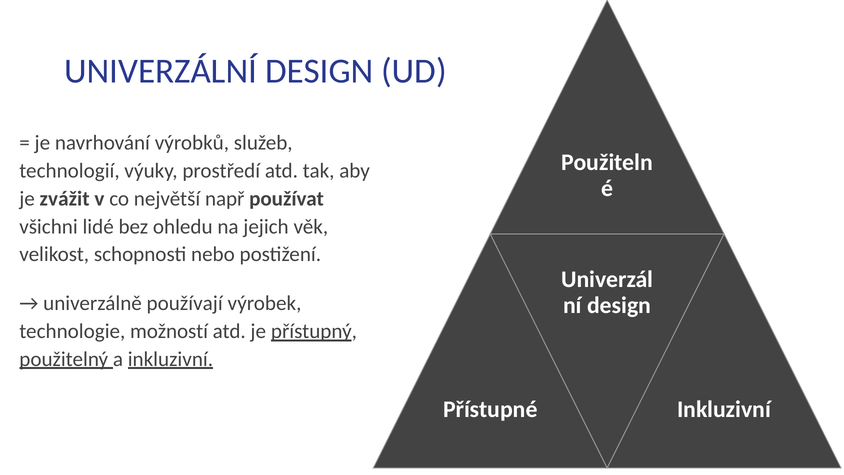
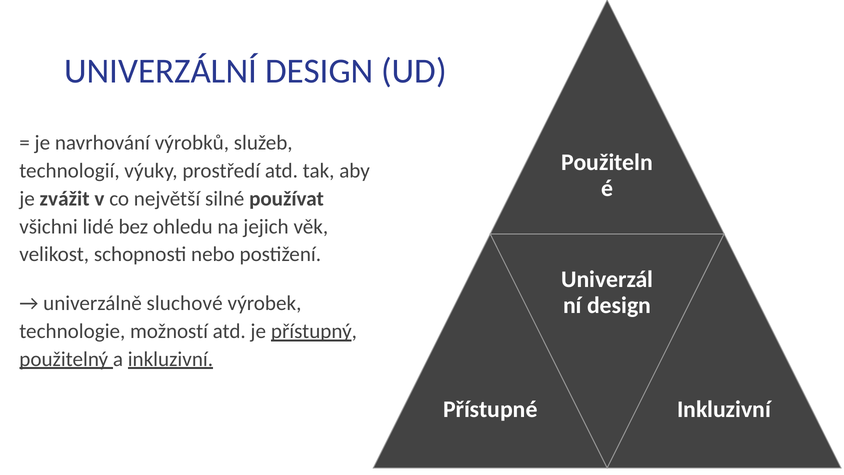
např: např -> silné
používají: používají -> sluchové
